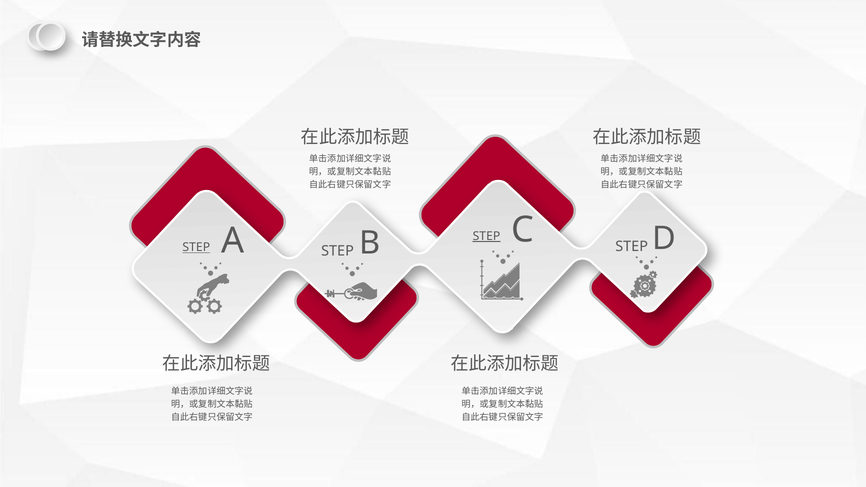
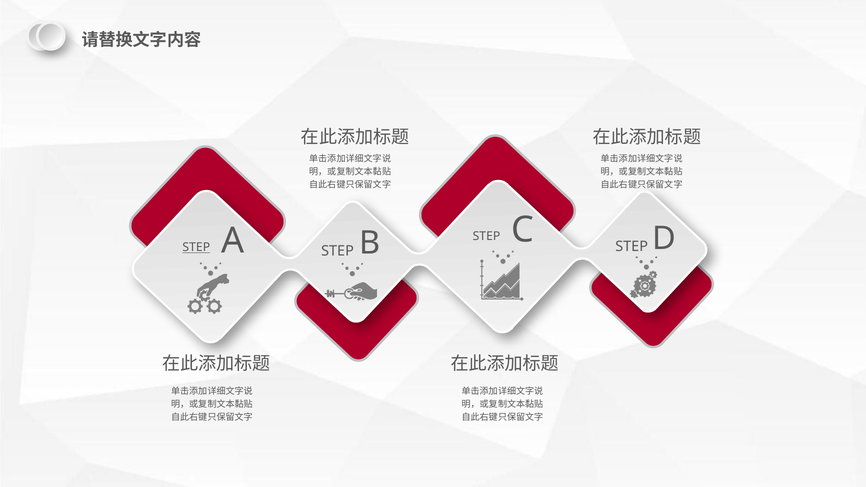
STEP at (486, 236) underline: present -> none
